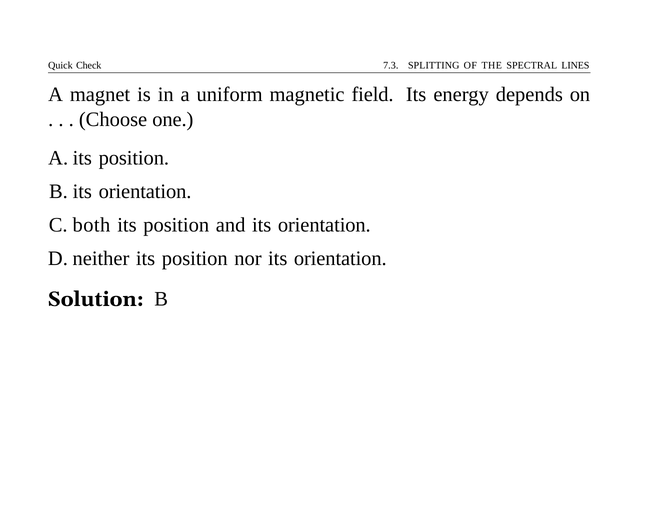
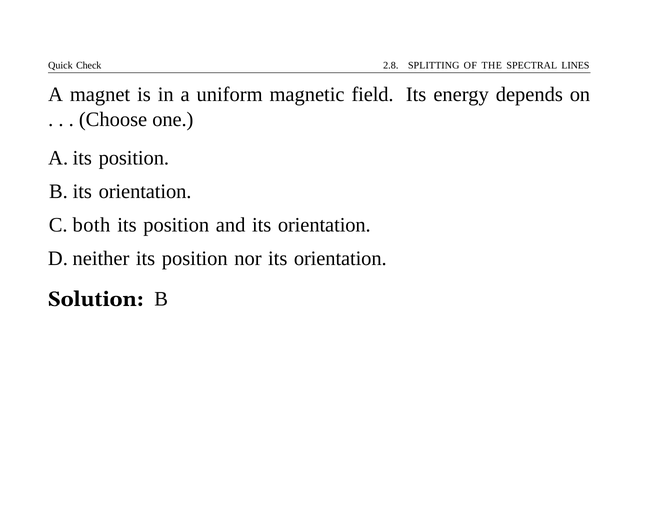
7.3: 7.3 -> 2.8
